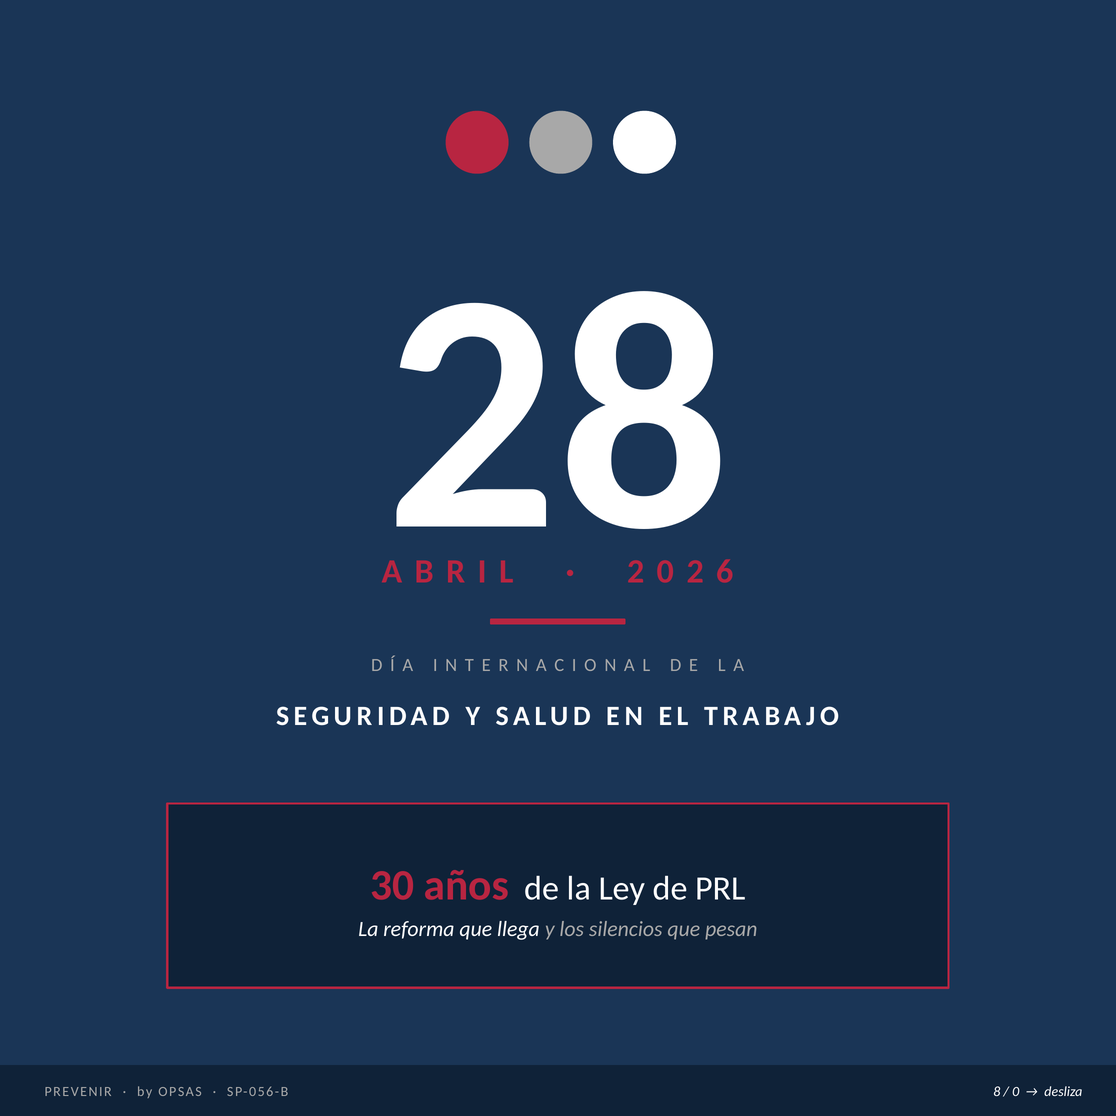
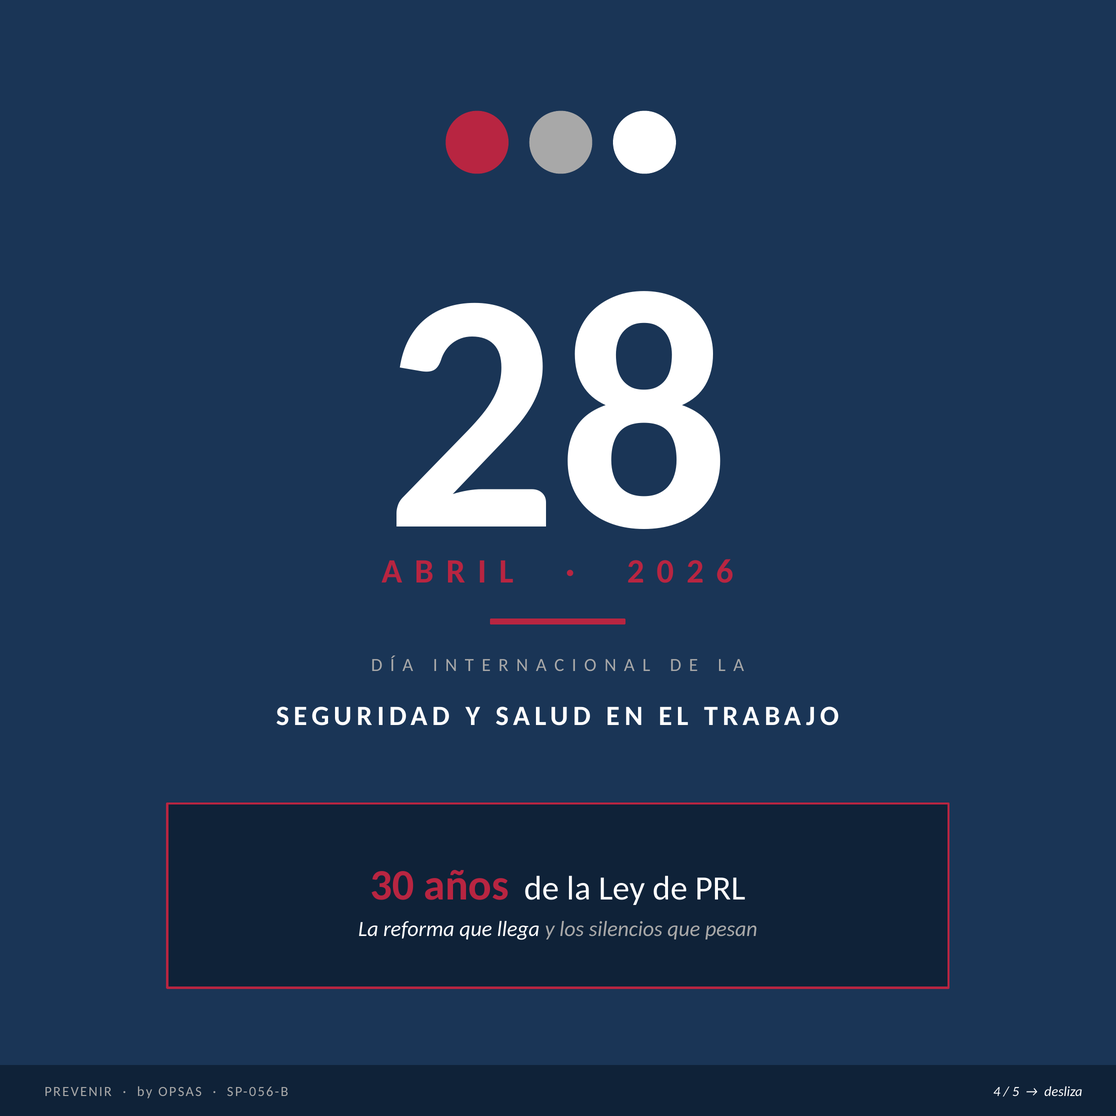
8: 8 -> 4
0 at (1016, 1092): 0 -> 5
